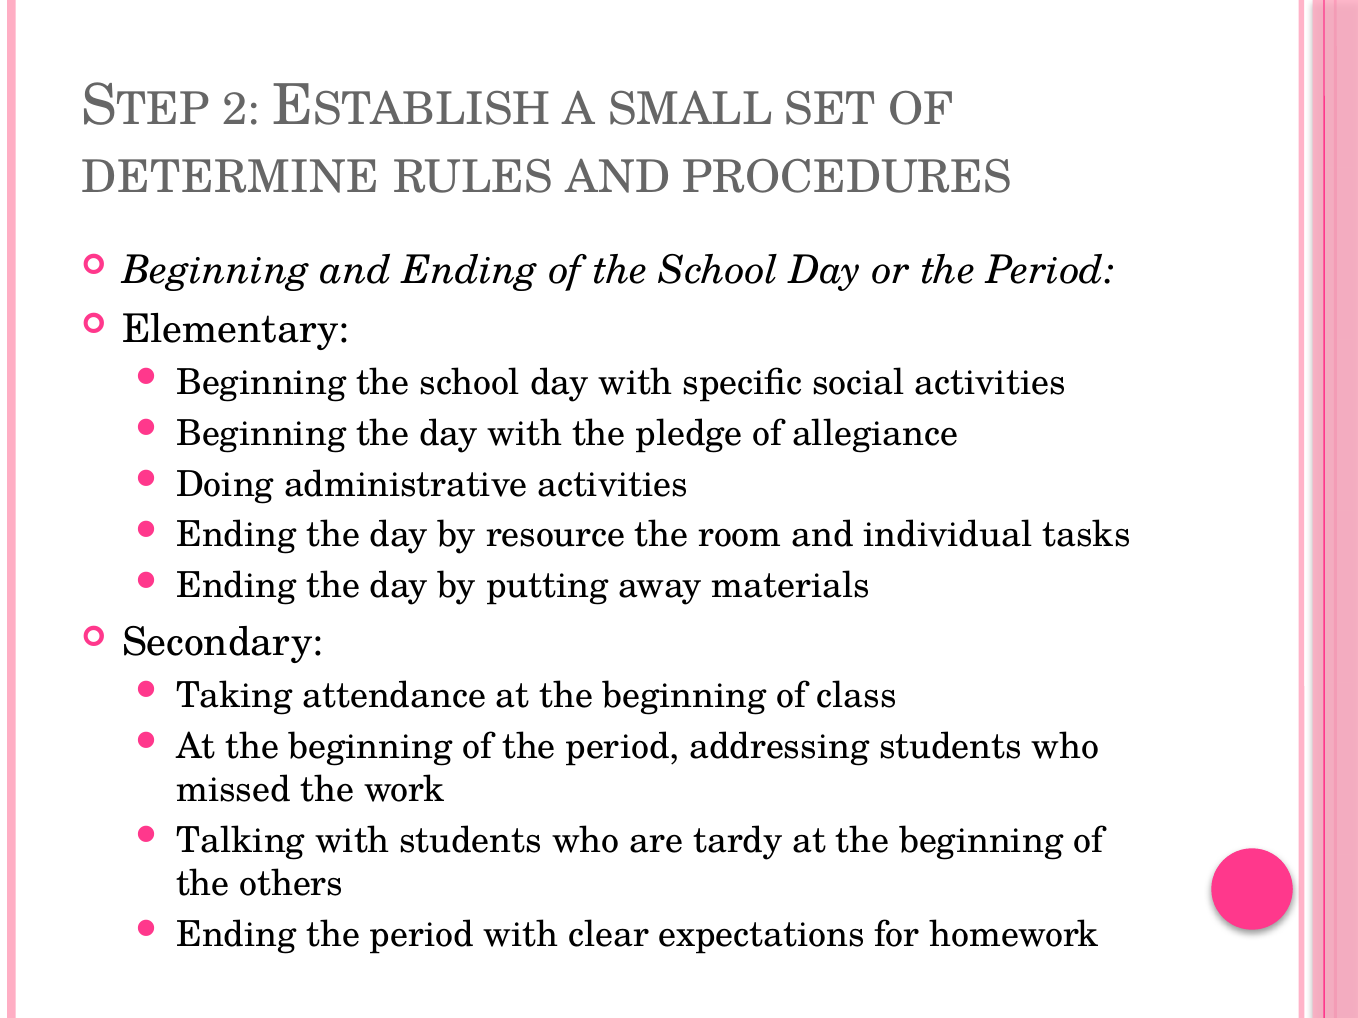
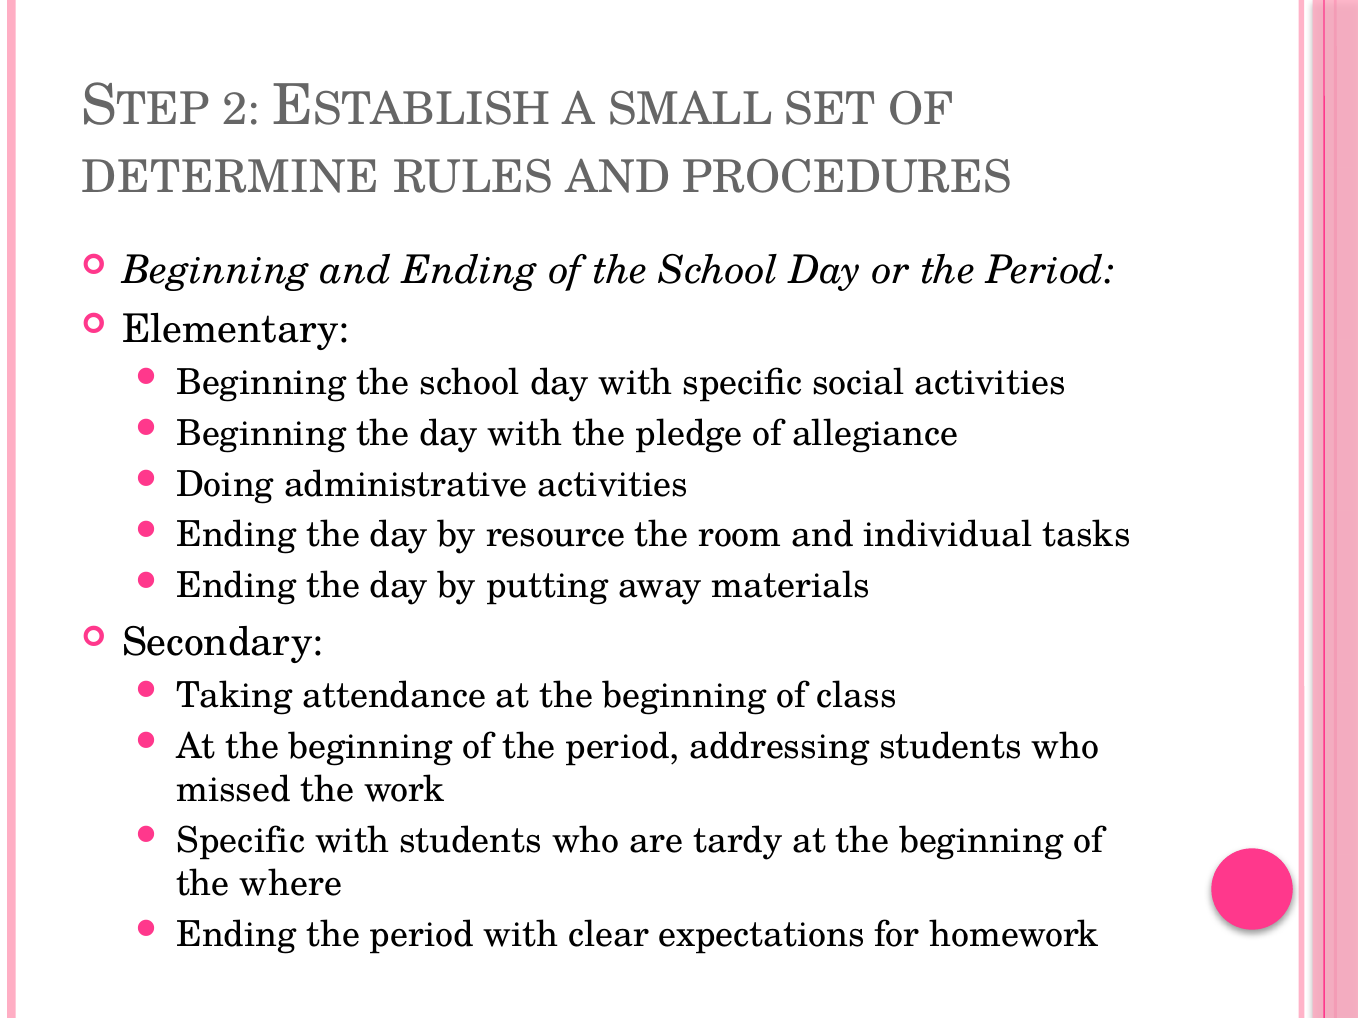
Talking at (241, 841): Talking -> Specific
others: others -> where
